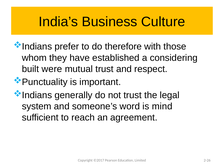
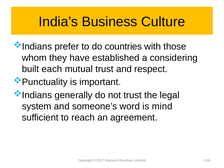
therefore: therefore -> countries
were: were -> each
